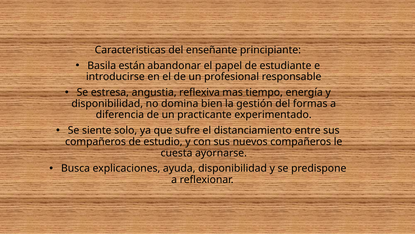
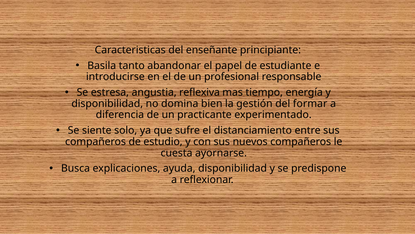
están: están -> tanto
formas: formas -> formar
